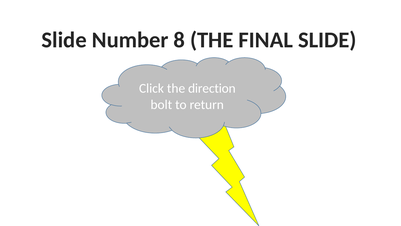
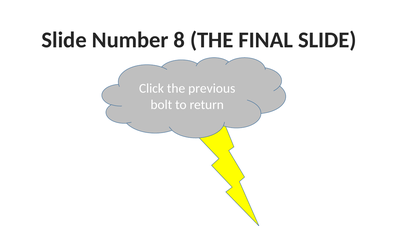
direction: direction -> previous
